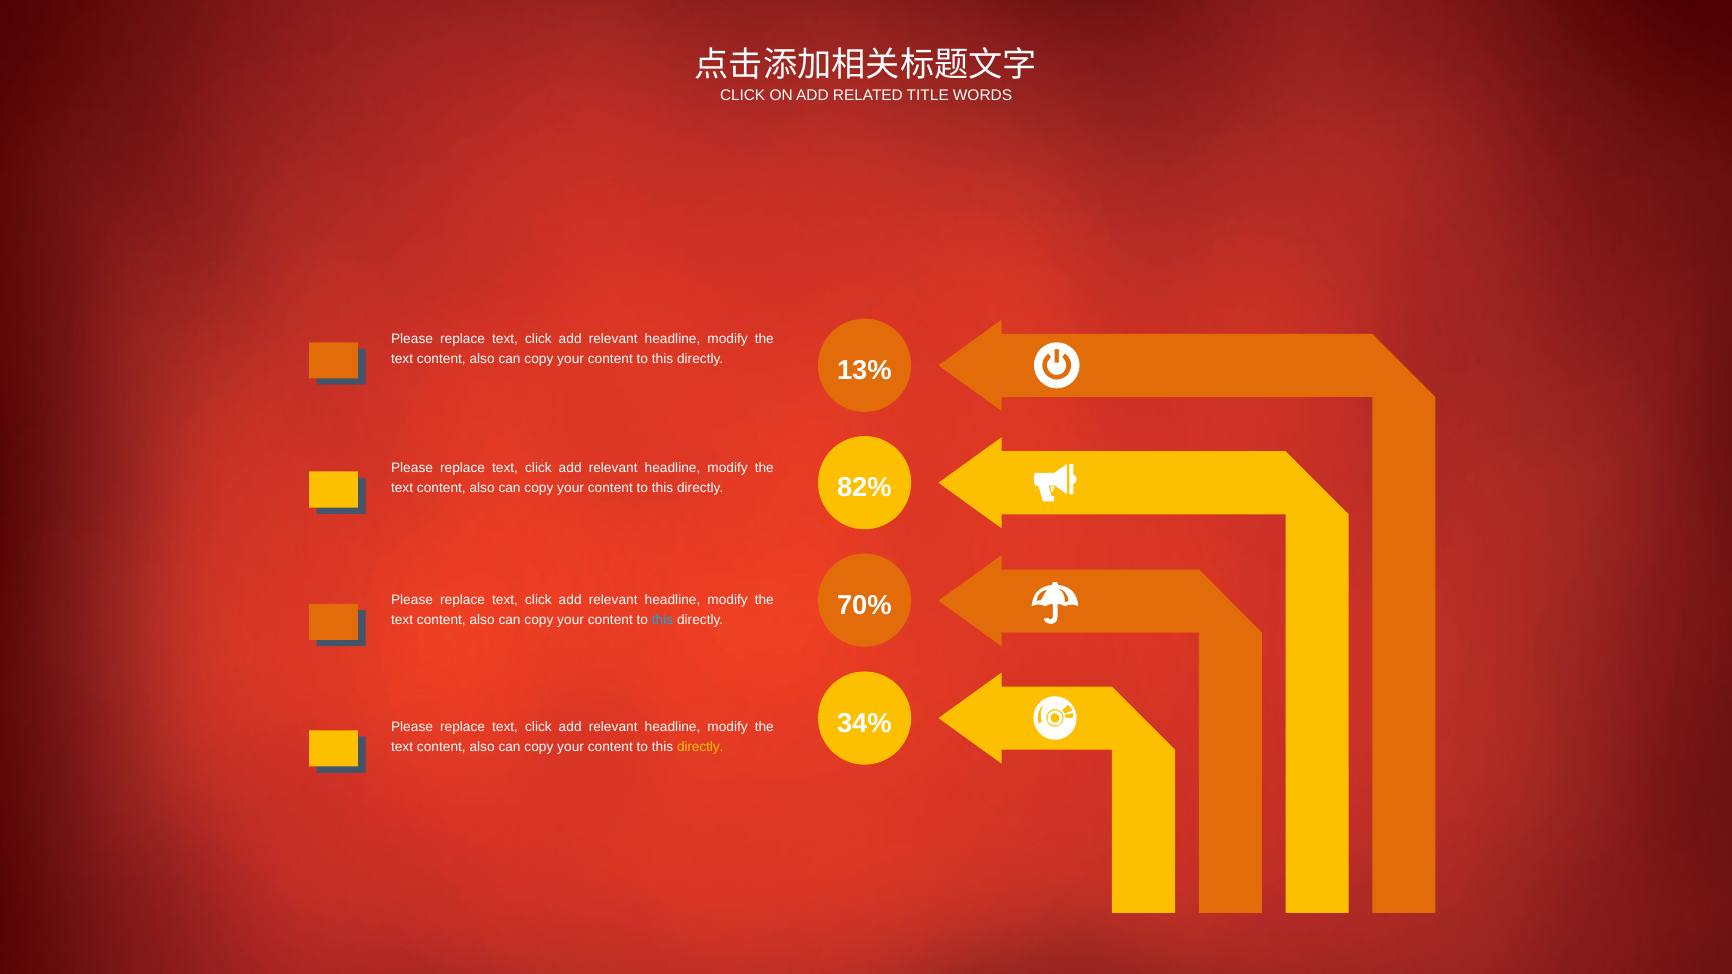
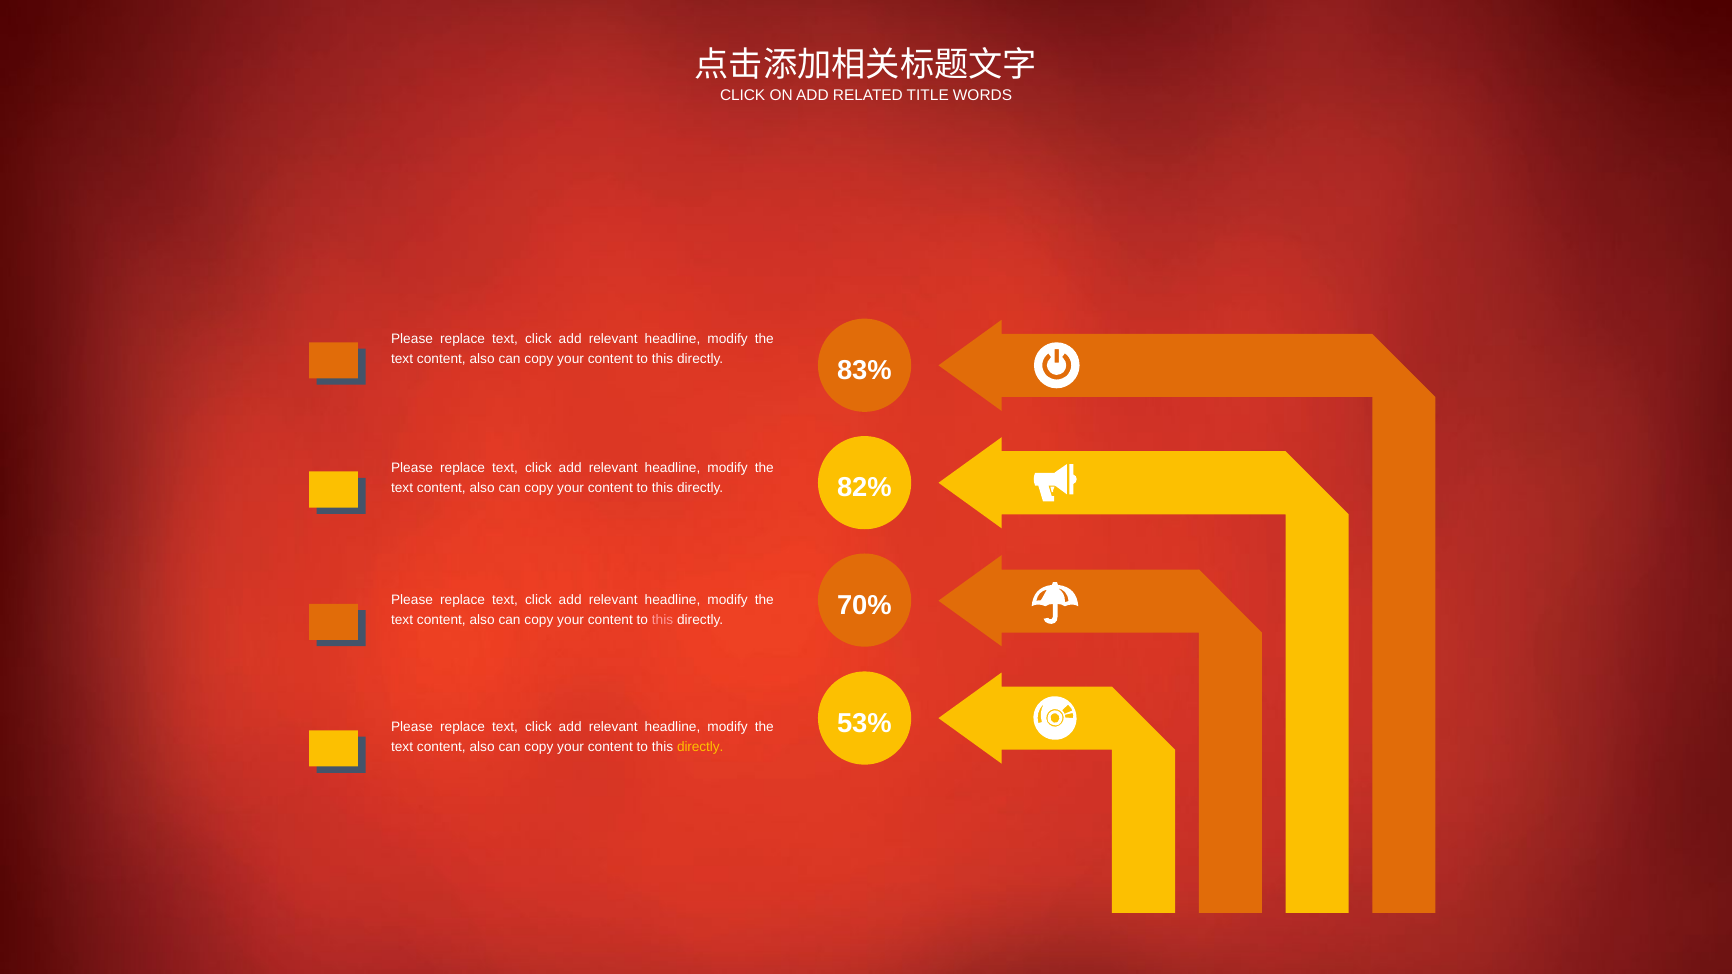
13%: 13% -> 83%
this at (663, 620) colour: light blue -> pink
34%: 34% -> 53%
